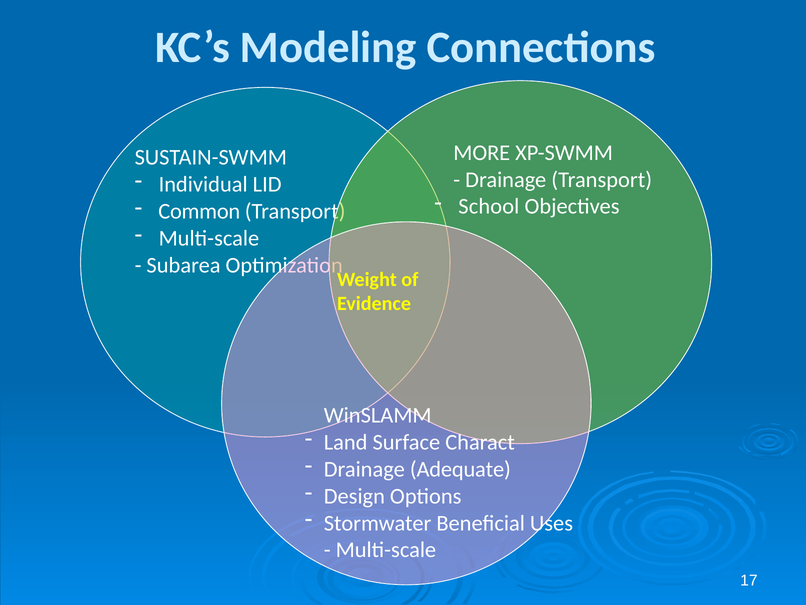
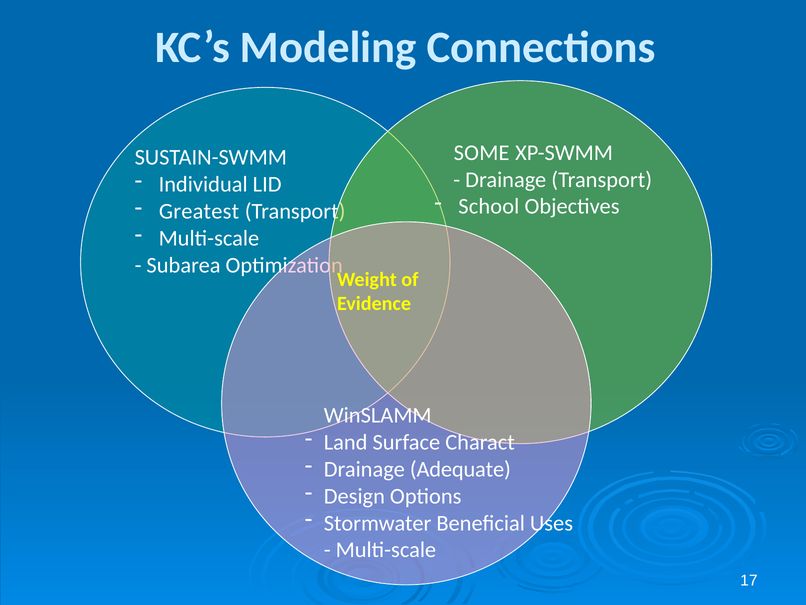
MORE: MORE -> SOME
Common: Common -> Greatest
